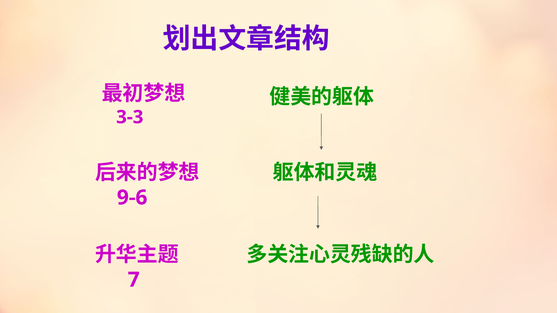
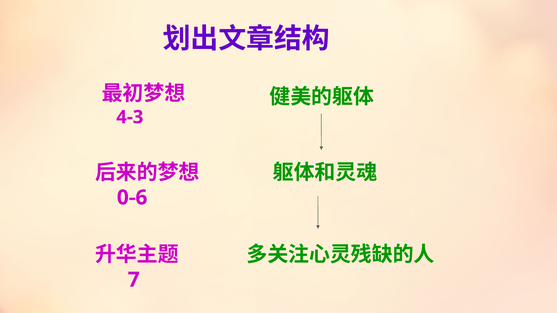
3-3: 3-3 -> 4-3
9-6: 9-6 -> 0-6
